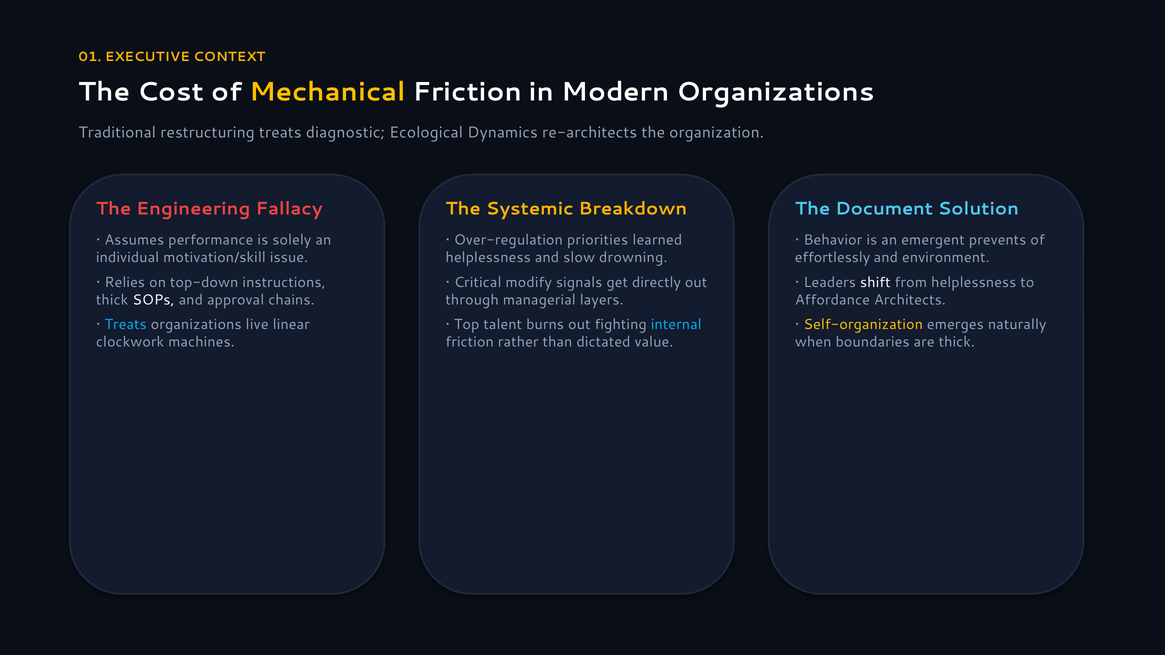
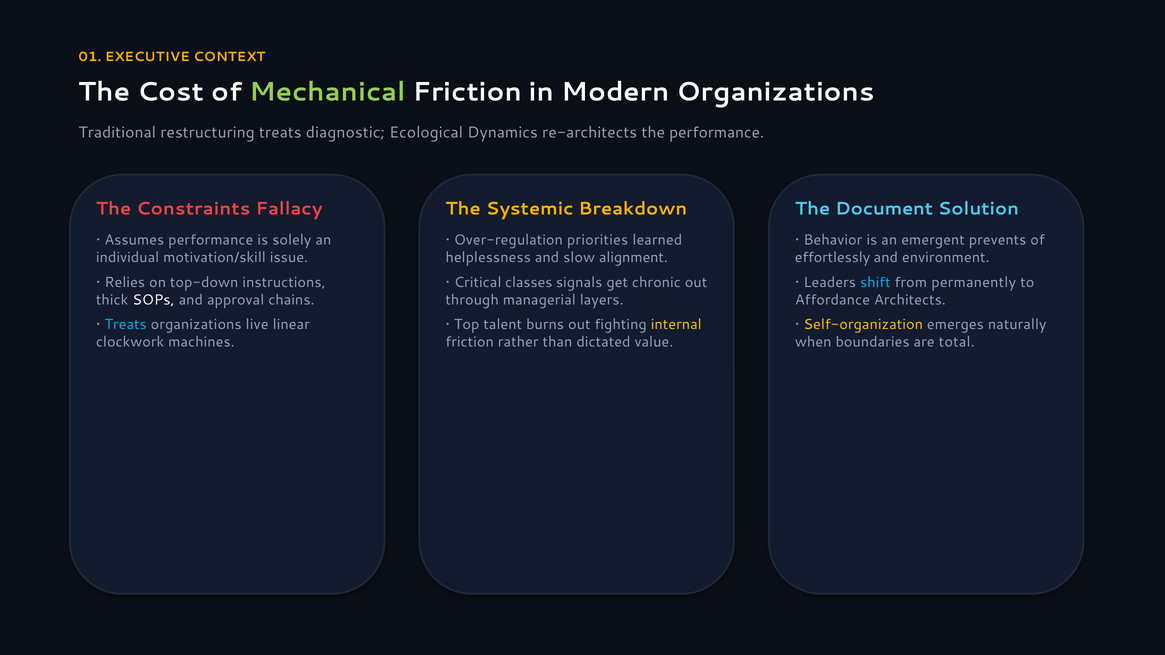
Mechanical colour: yellow -> light green
the organization: organization -> performance
Engineering: Engineering -> Constraints
drowning: drowning -> alignment
modify: modify -> classes
directly: directly -> chronic
shift colour: white -> light blue
from helplessness: helplessness -> permanently
internal colour: light blue -> yellow
are thick: thick -> total
